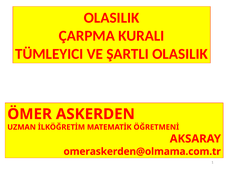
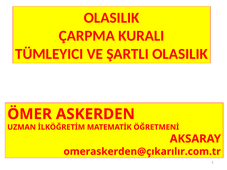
omeraskerden@olmama.com.tr: omeraskerden@olmama.com.tr -> omeraskerden@çıkarılır.com.tr
